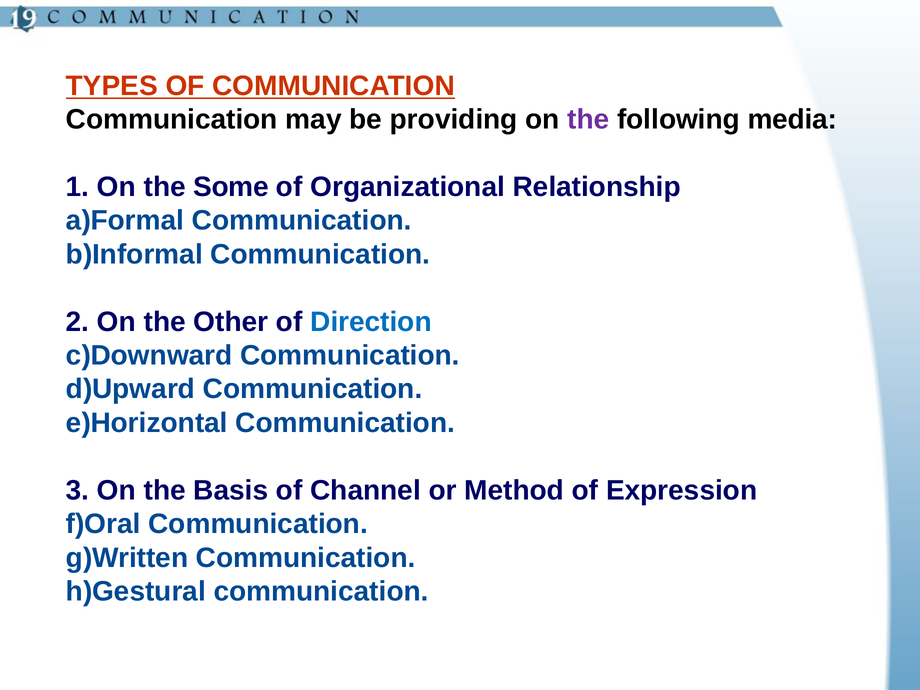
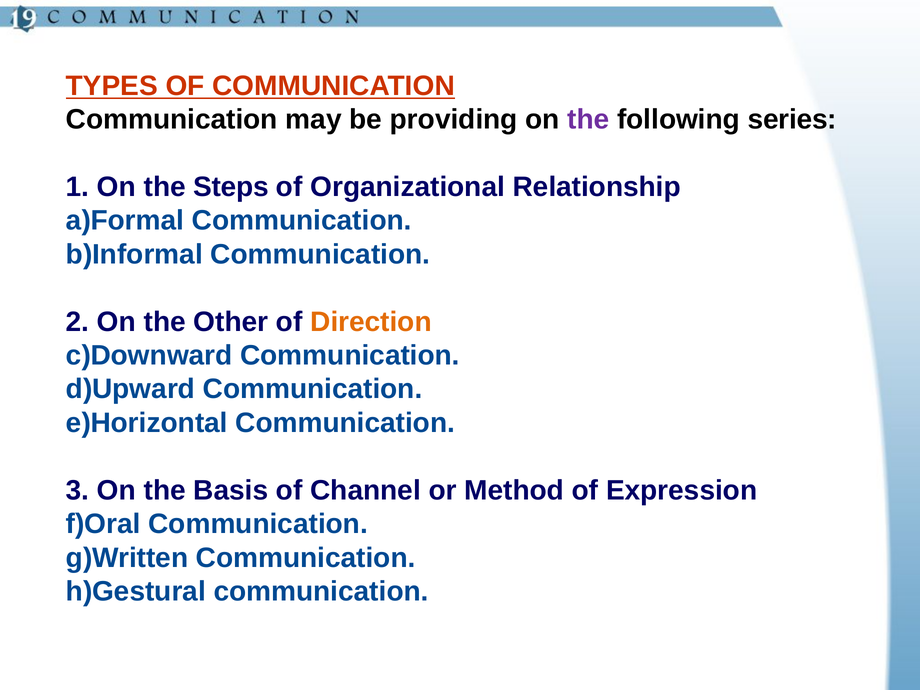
media: media -> series
Some: Some -> Steps
Direction colour: blue -> orange
